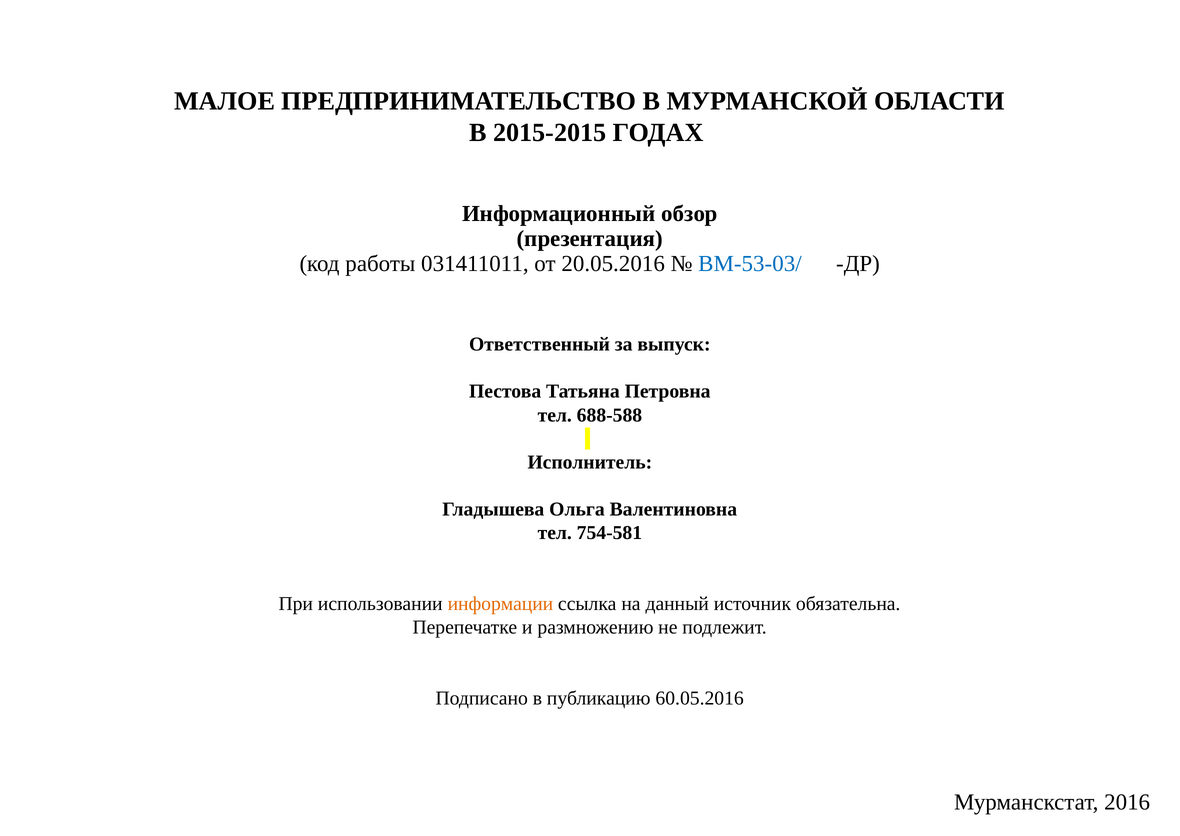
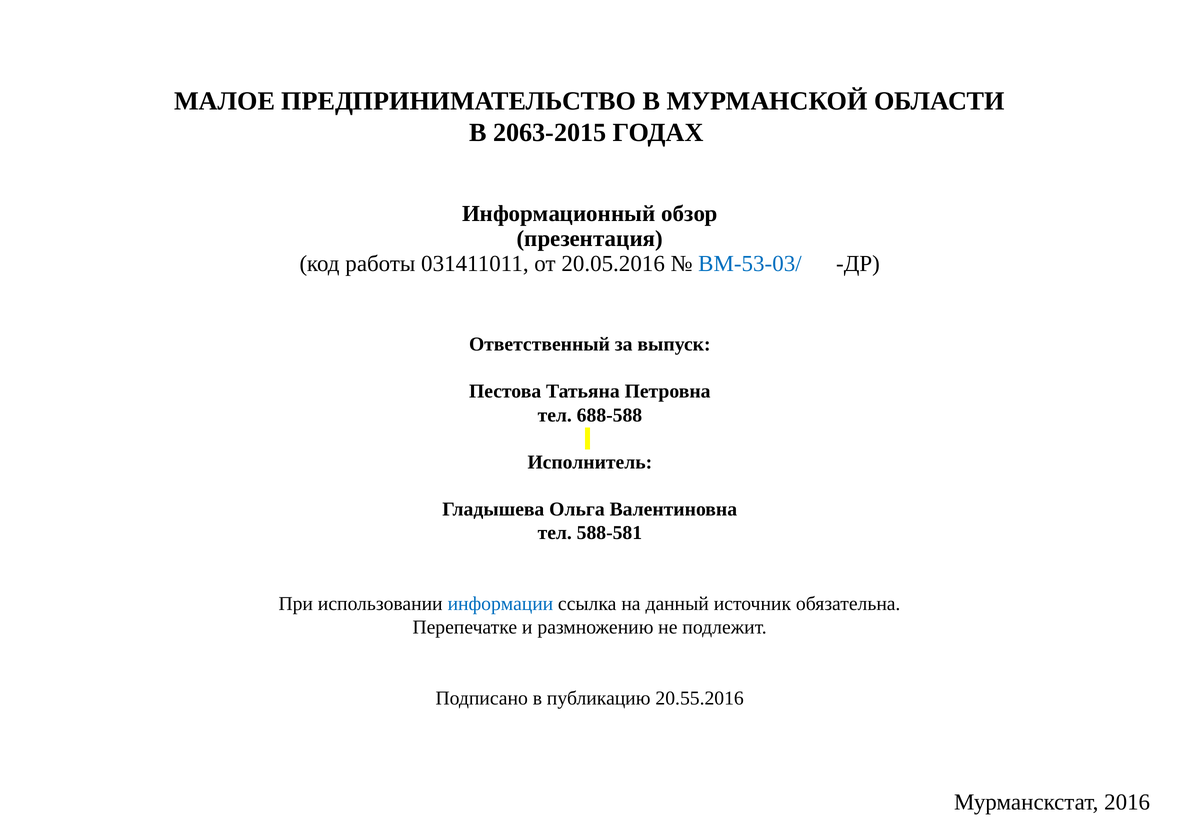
2015-2015: 2015-2015 -> 2063-2015
754-581: 754-581 -> 588-581
информации colour: orange -> blue
60.05.2016: 60.05.2016 -> 20.55.2016
